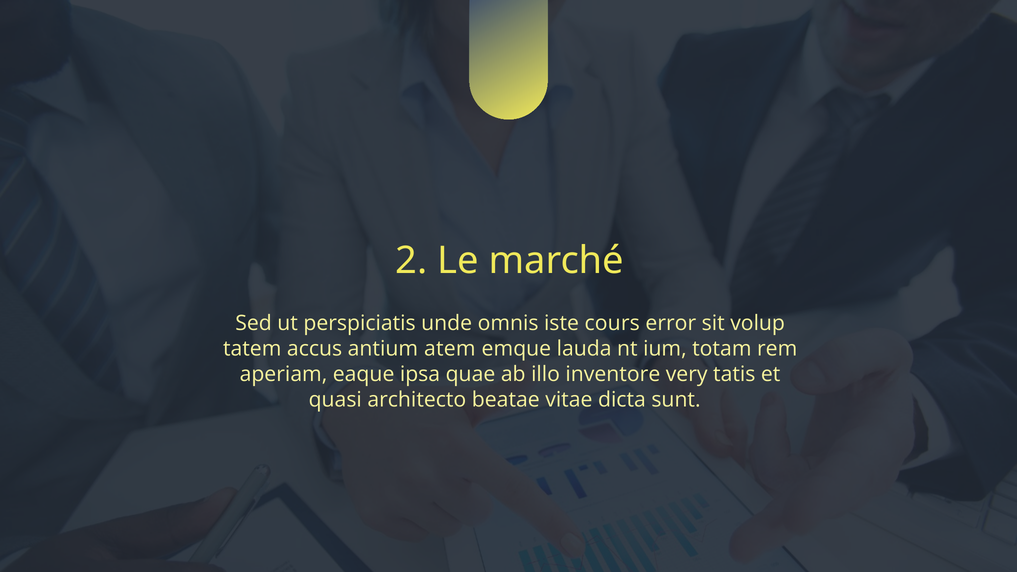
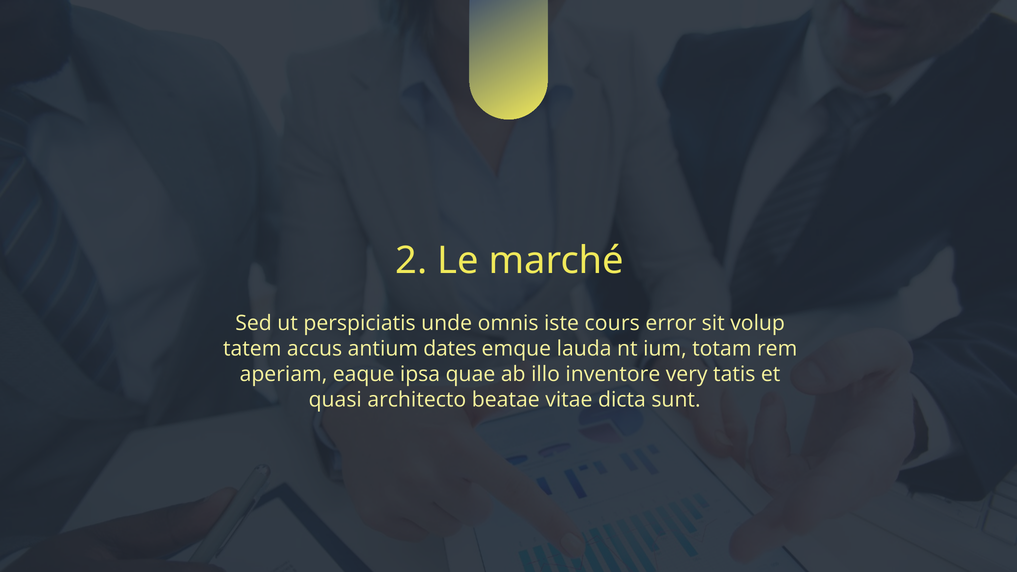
atem: atem -> dates
